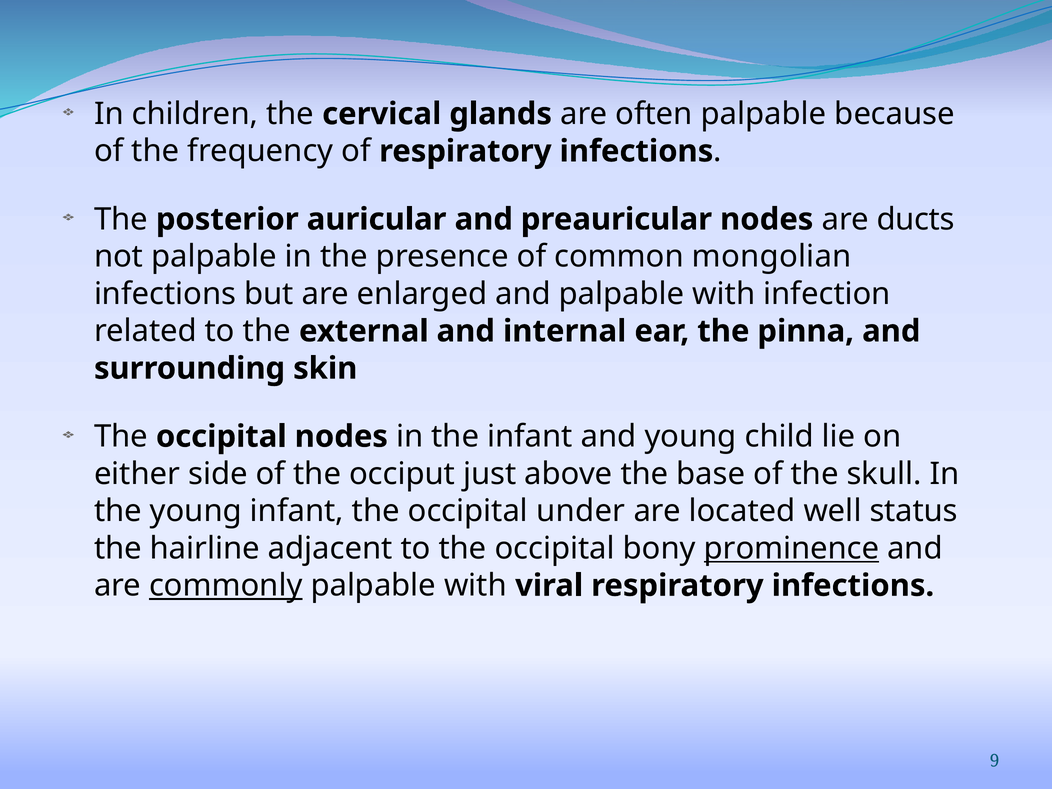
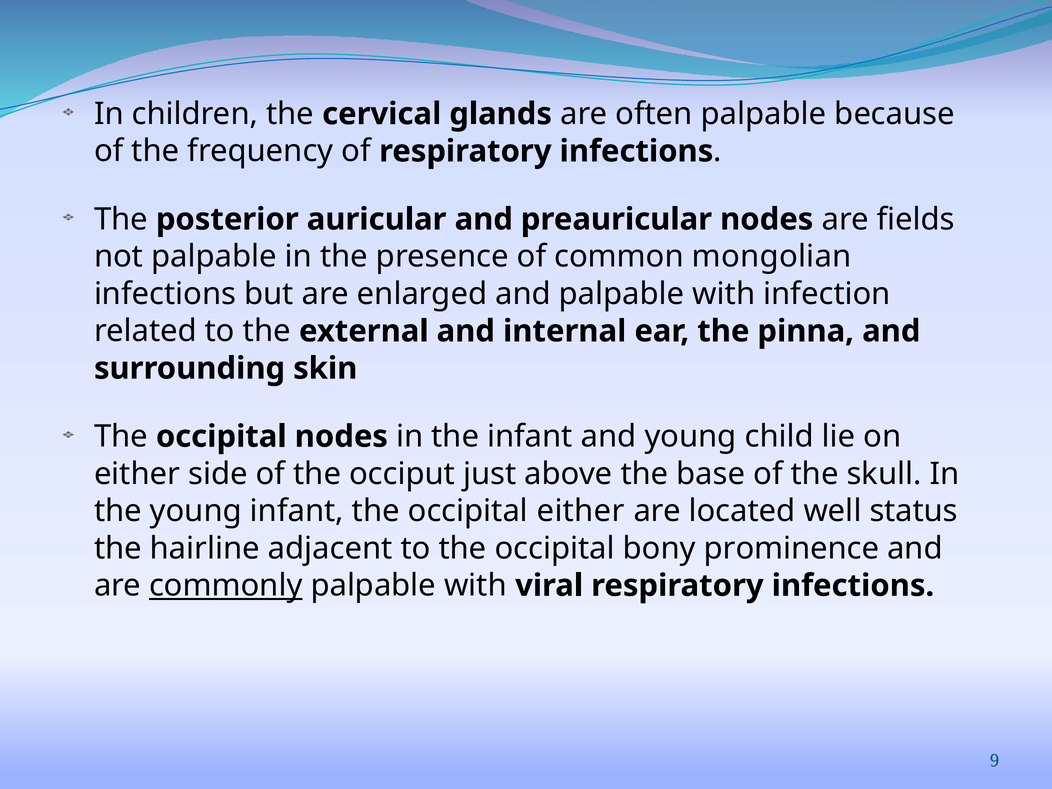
ducts: ducts -> fields
occipital under: under -> either
prominence underline: present -> none
